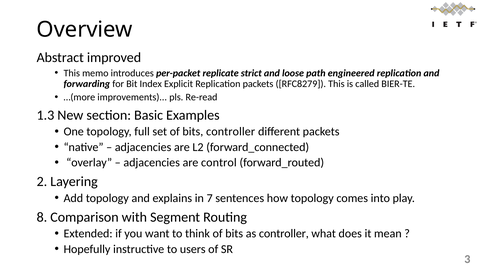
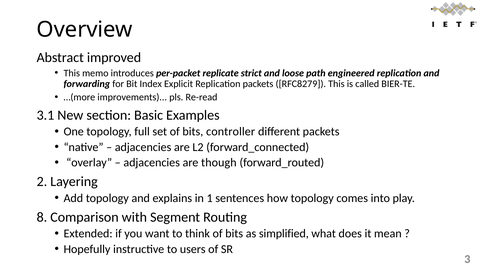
1.3: 1.3 -> 3.1
control: control -> though
7: 7 -> 1
as controller: controller -> simplified
